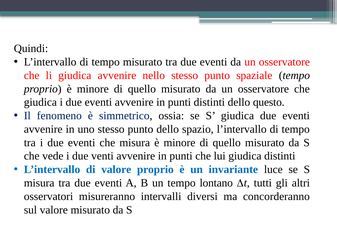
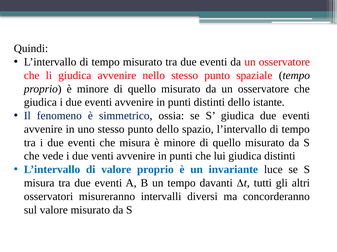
questo: questo -> istante
lontano: lontano -> davanti
